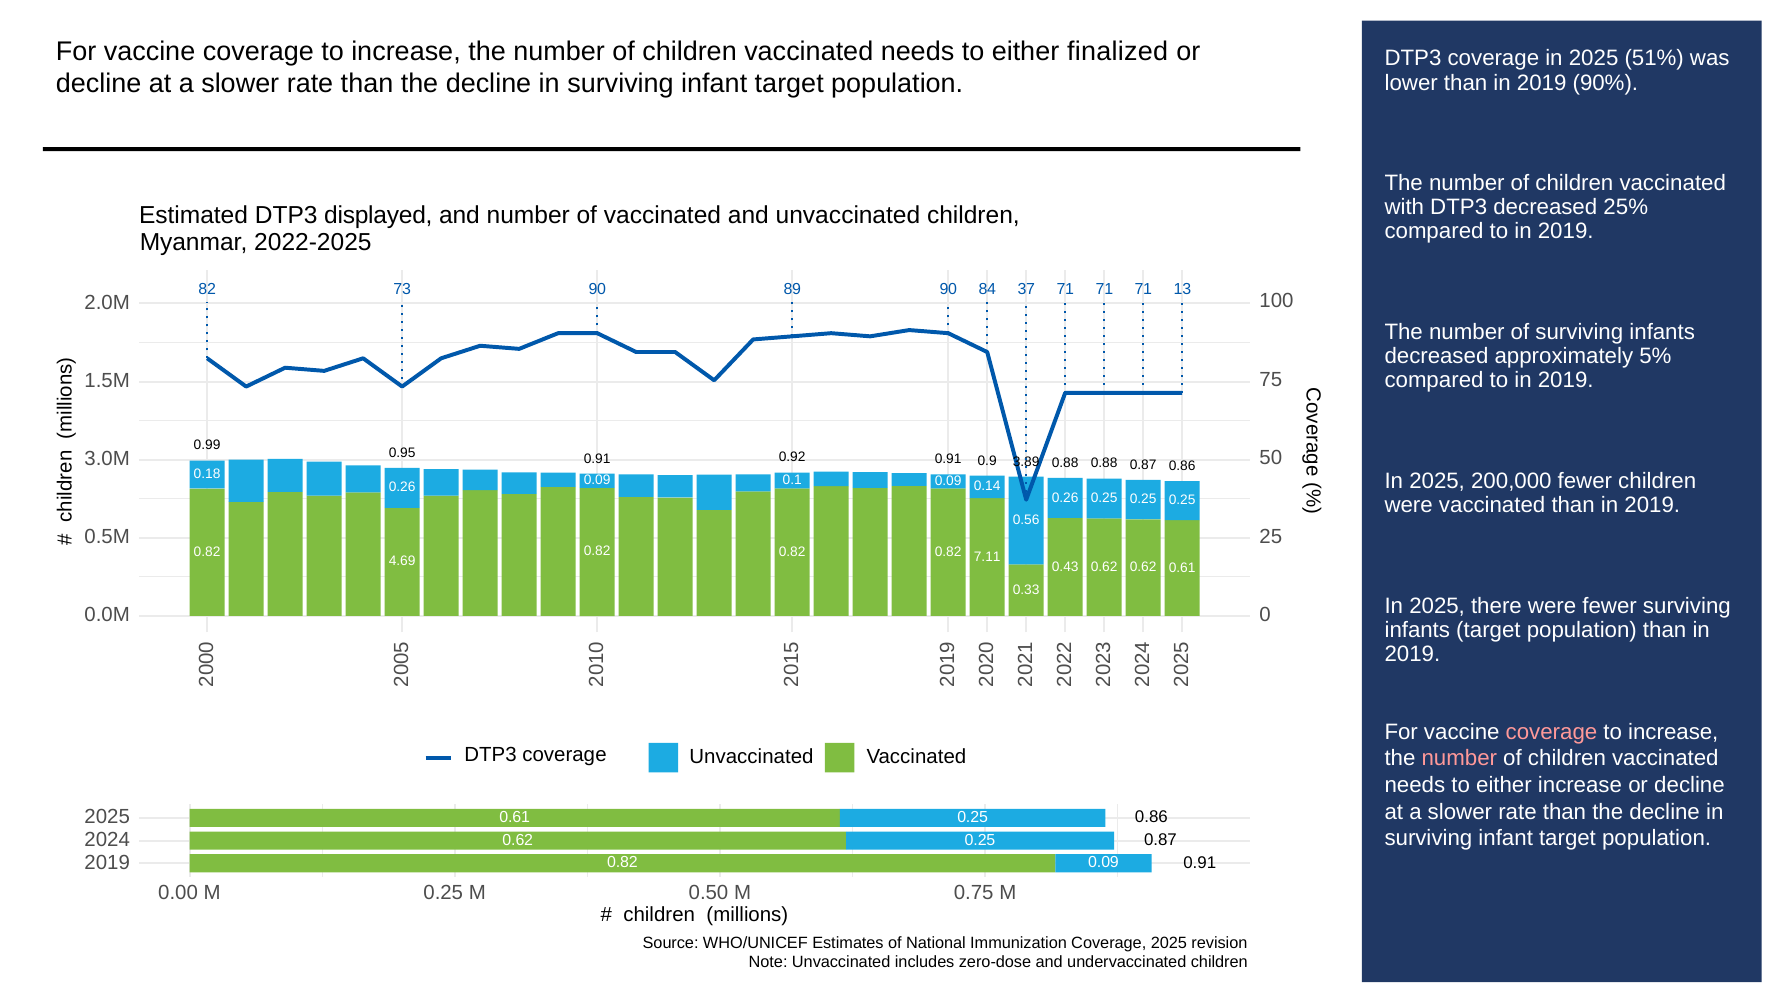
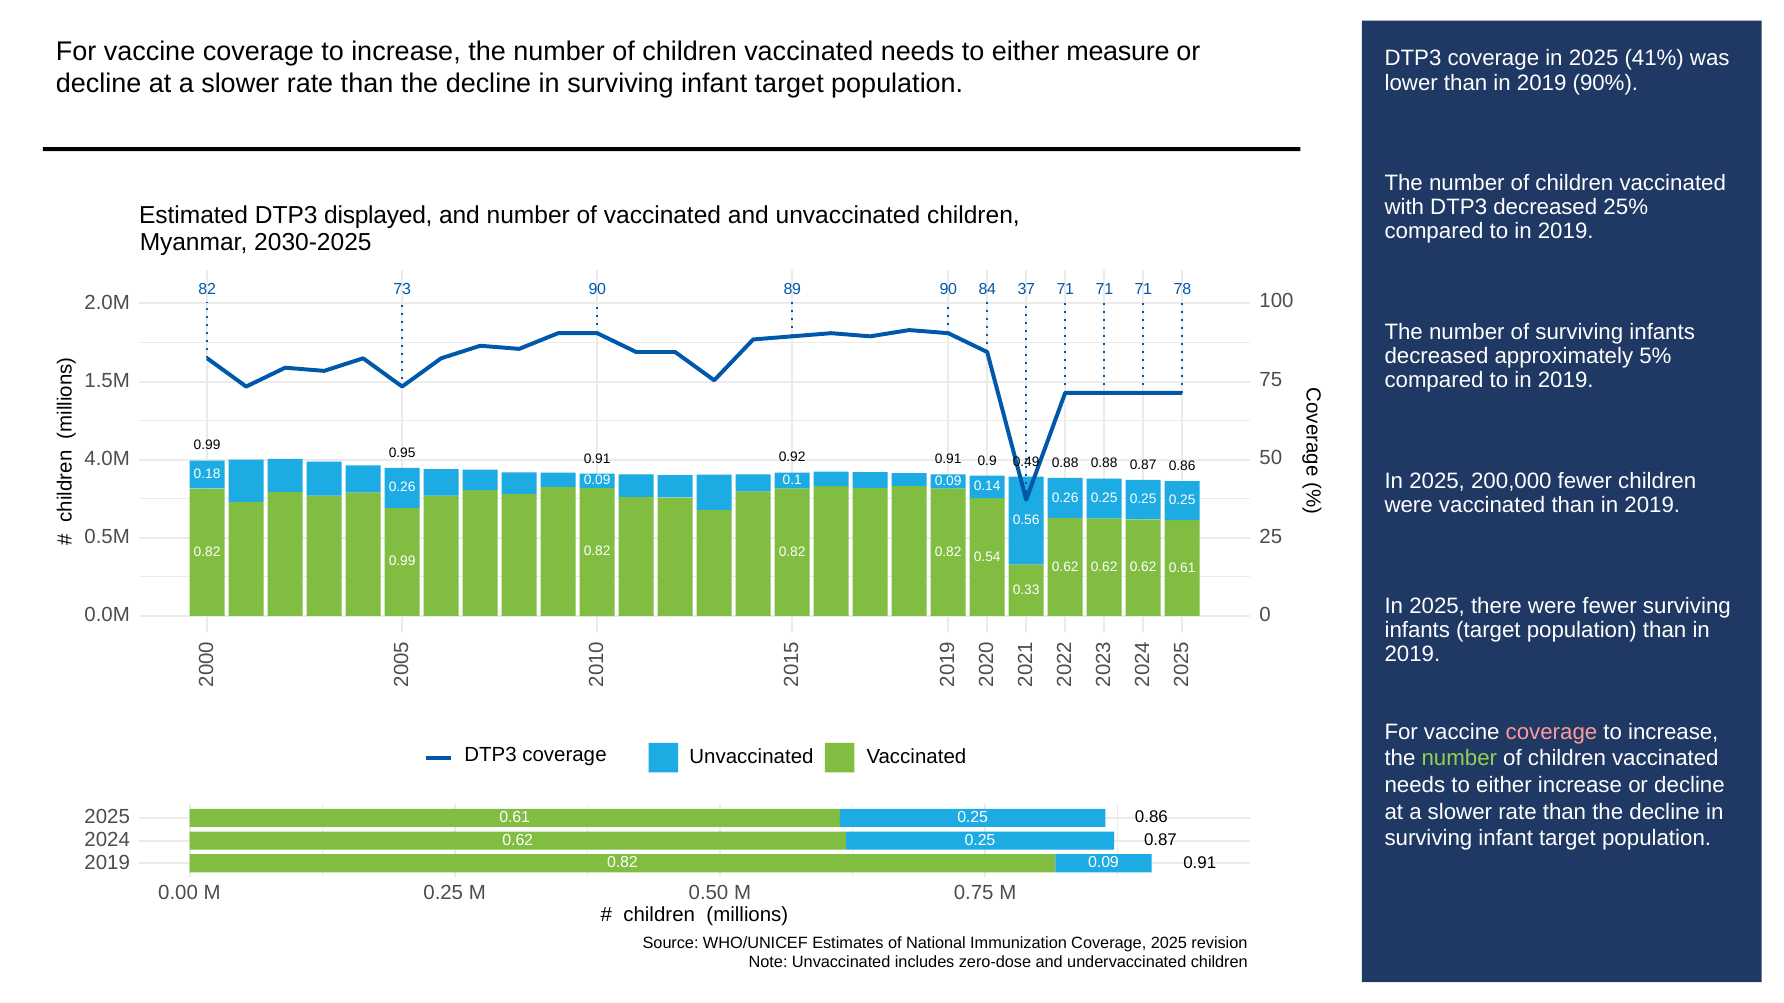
finalized: finalized -> measure
51%: 51% -> 41%
2022-2025: 2022-2025 -> 2030-2025
13: 13 -> 78
3.89: 3.89 -> 0.49
3.0M: 3.0M -> 4.0M
7.11: 7.11 -> 0.54
4.69 at (402, 562): 4.69 -> 0.99
0.43 at (1065, 567): 0.43 -> 0.62
number at (1459, 759) colour: pink -> light green
